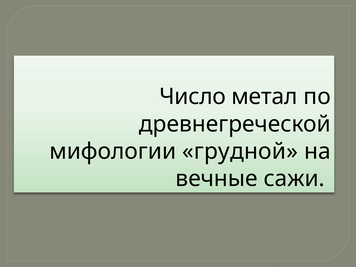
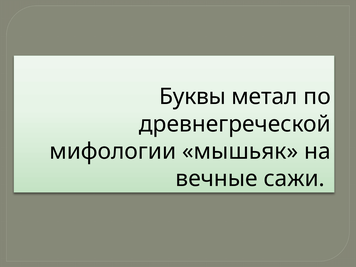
Число: Число -> Буквы
грудной: грудной -> мышьяк
